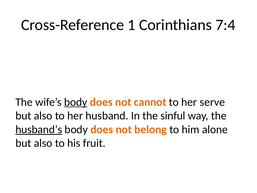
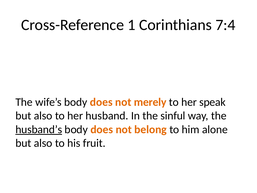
body at (76, 102) underline: present -> none
cannot: cannot -> merely
serve: serve -> speak
